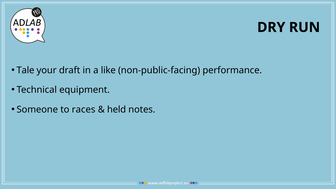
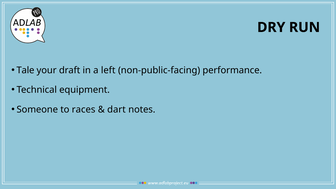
like: like -> left
held: held -> dart
